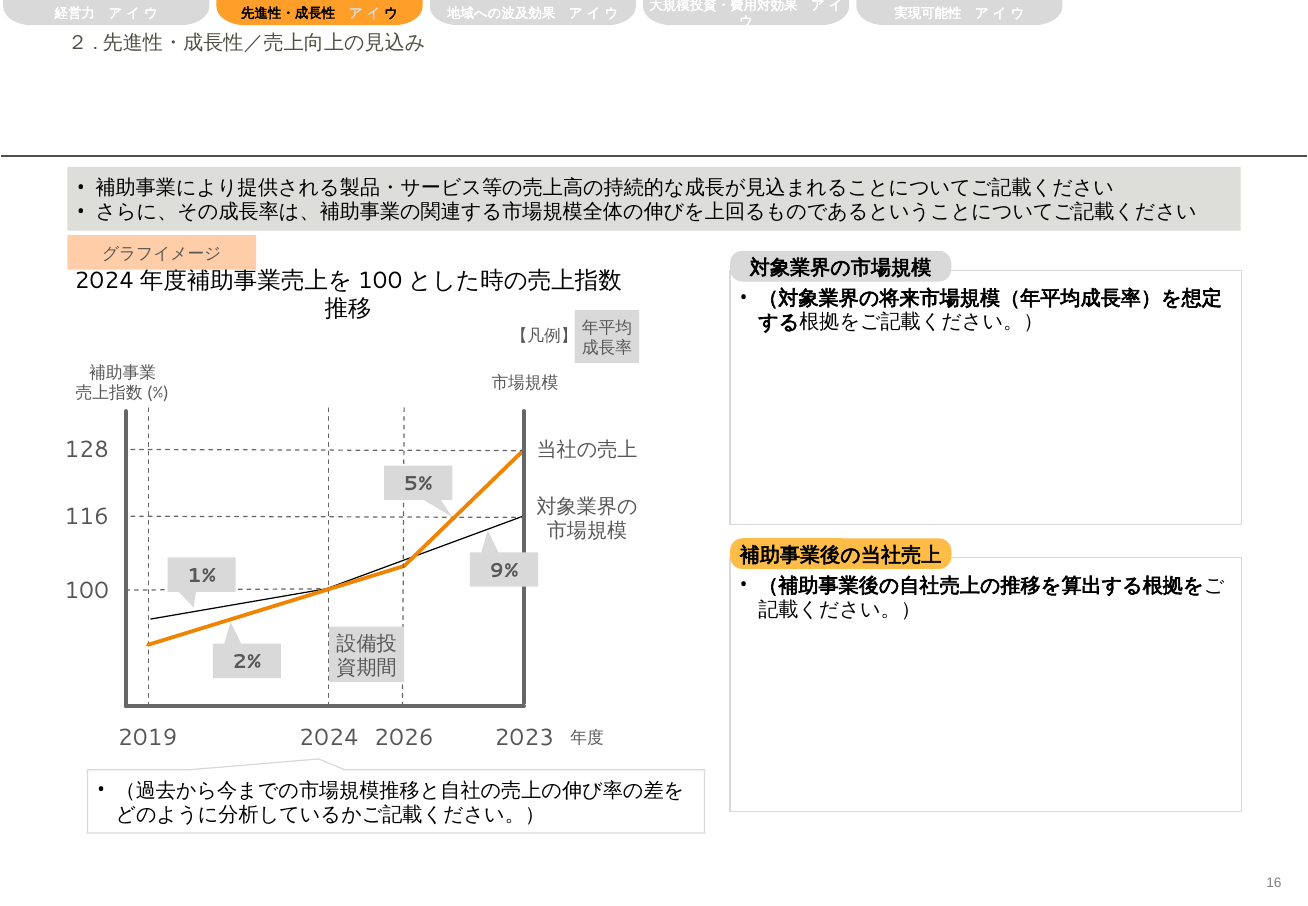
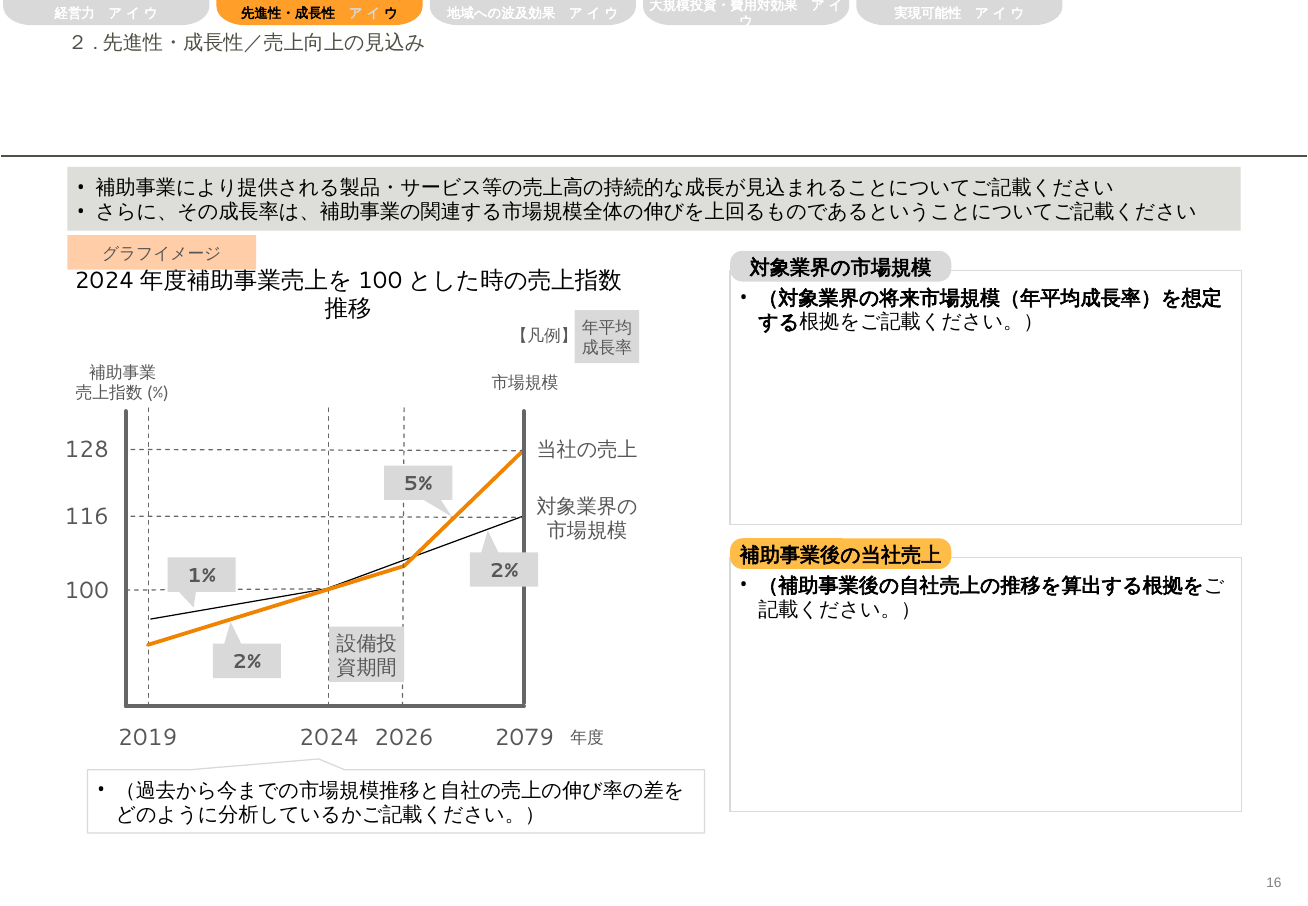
9% at (504, 571): 9% -> 2%
2023: 2023 -> 2079
